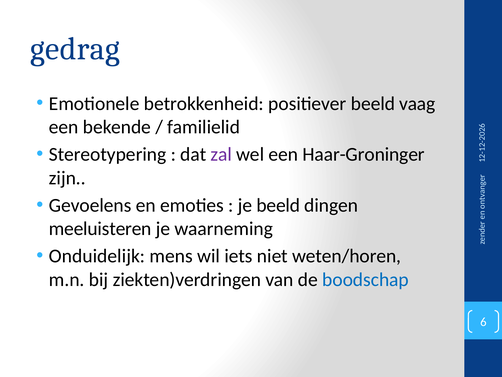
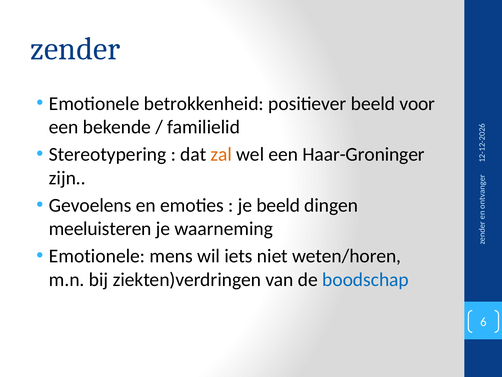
gedrag: gedrag -> zender
vaag: vaag -> voor
zal colour: purple -> orange
Onduidelijk at (97, 256): Onduidelijk -> Emotionele
